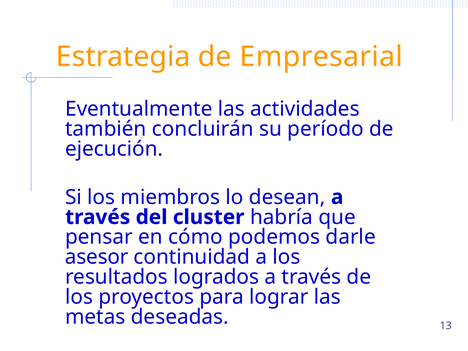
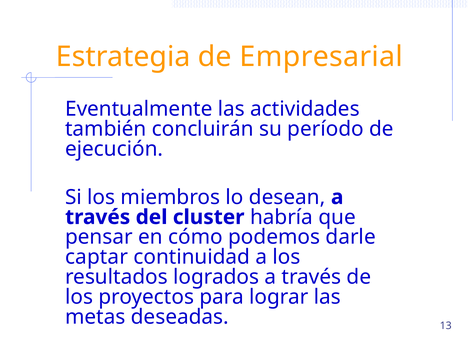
asesor: asesor -> captar
